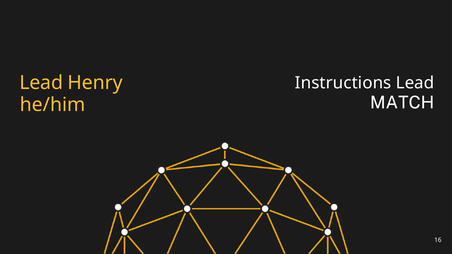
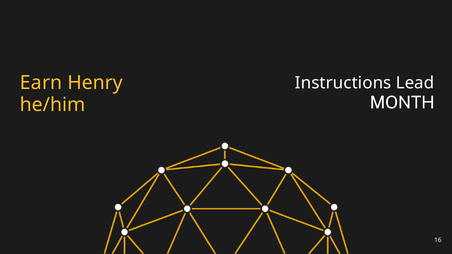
Lead at (41, 83): Lead -> Earn
MATCH: MATCH -> MONTH
